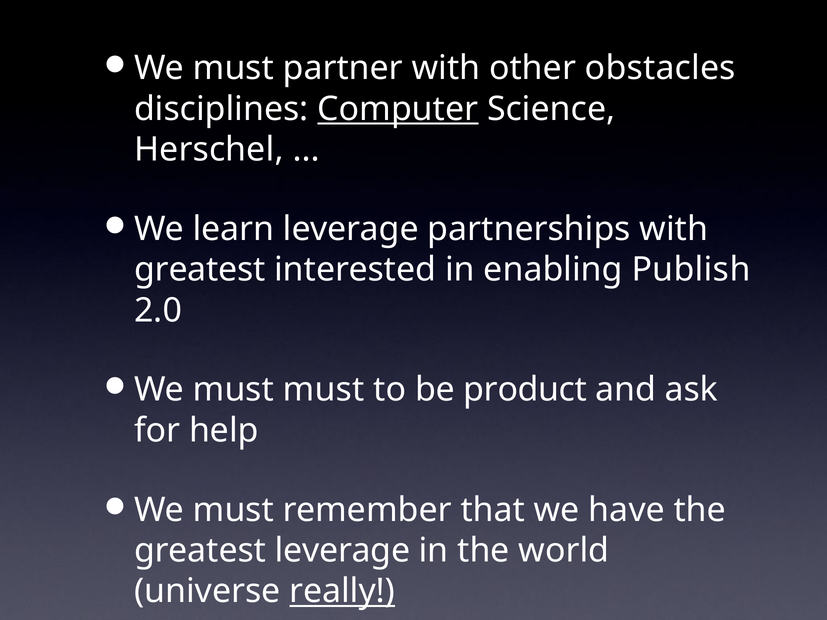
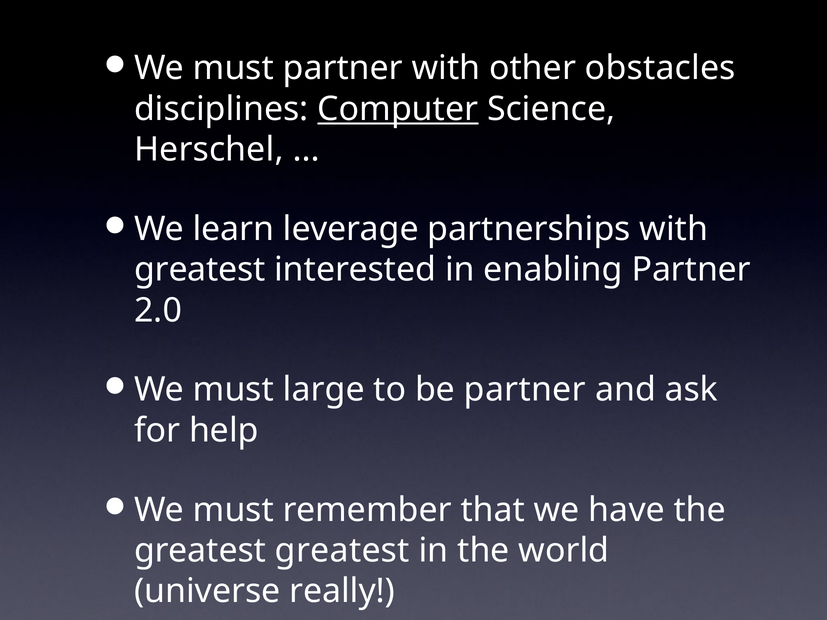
enabling Publish: Publish -> Partner
must must: must -> large
be product: product -> partner
greatest leverage: leverage -> greatest
really underline: present -> none
